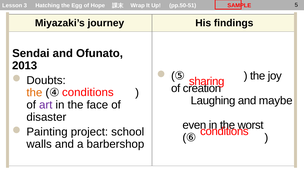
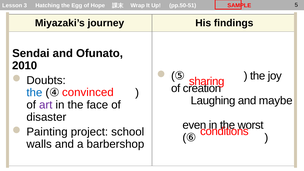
2013: 2013 -> 2010
conditions at (88, 92): conditions -> convinced
the at (34, 93) colour: orange -> blue
